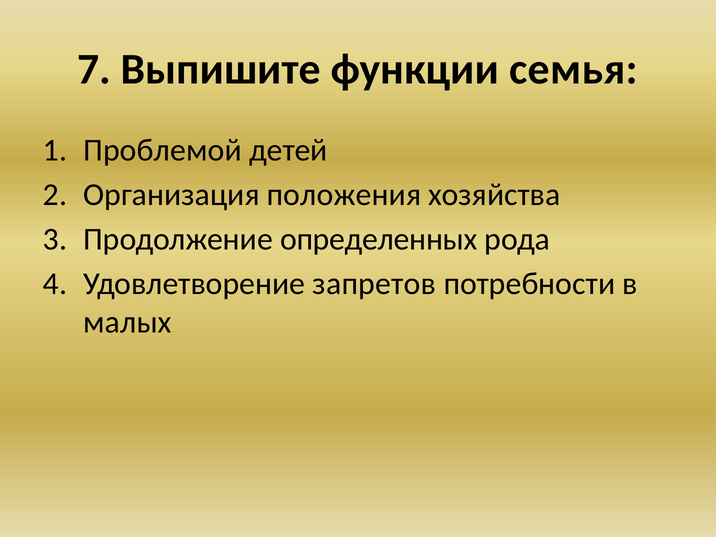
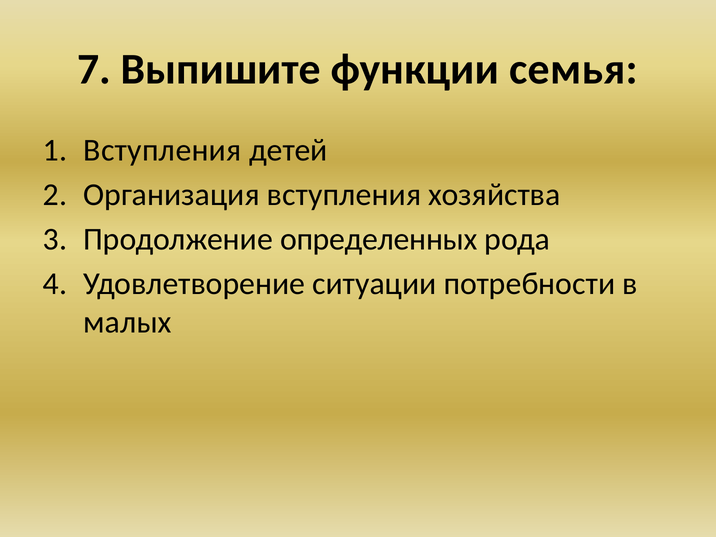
Проблемой at (163, 150): Проблемой -> Вступления
Организация положения: положения -> вступления
запретов: запретов -> ситуации
